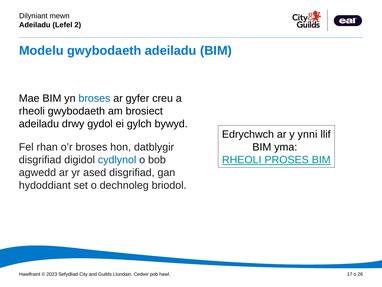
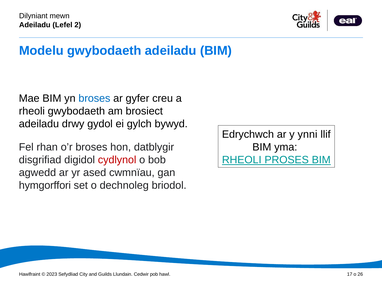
cydlynol colour: blue -> red
ased disgrifiad: disgrifiad -> cwmnïau
hydoddiant: hydoddiant -> hymgorffori
